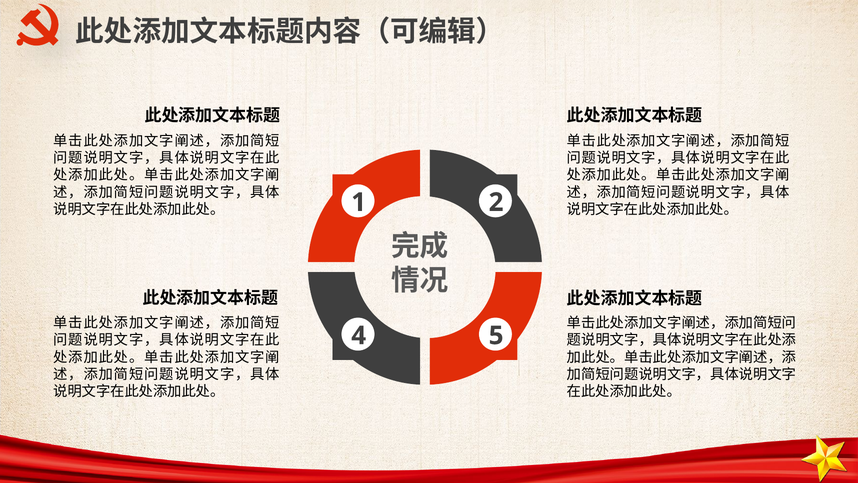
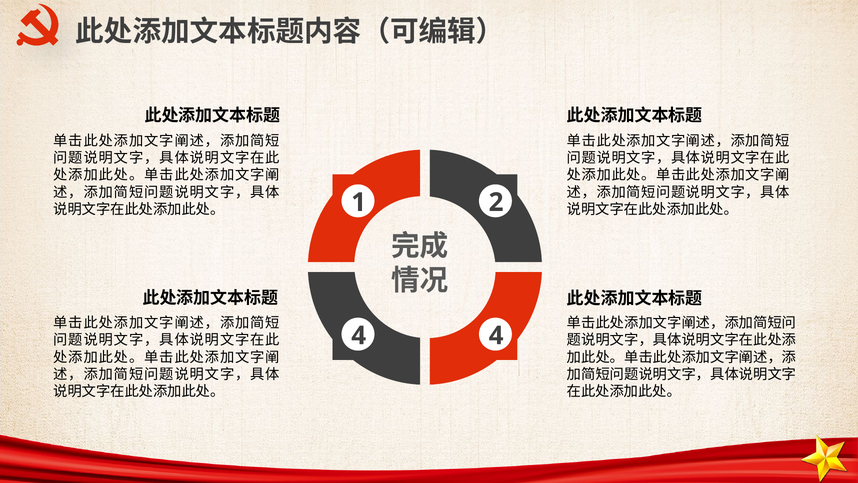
4 5: 5 -> 4
